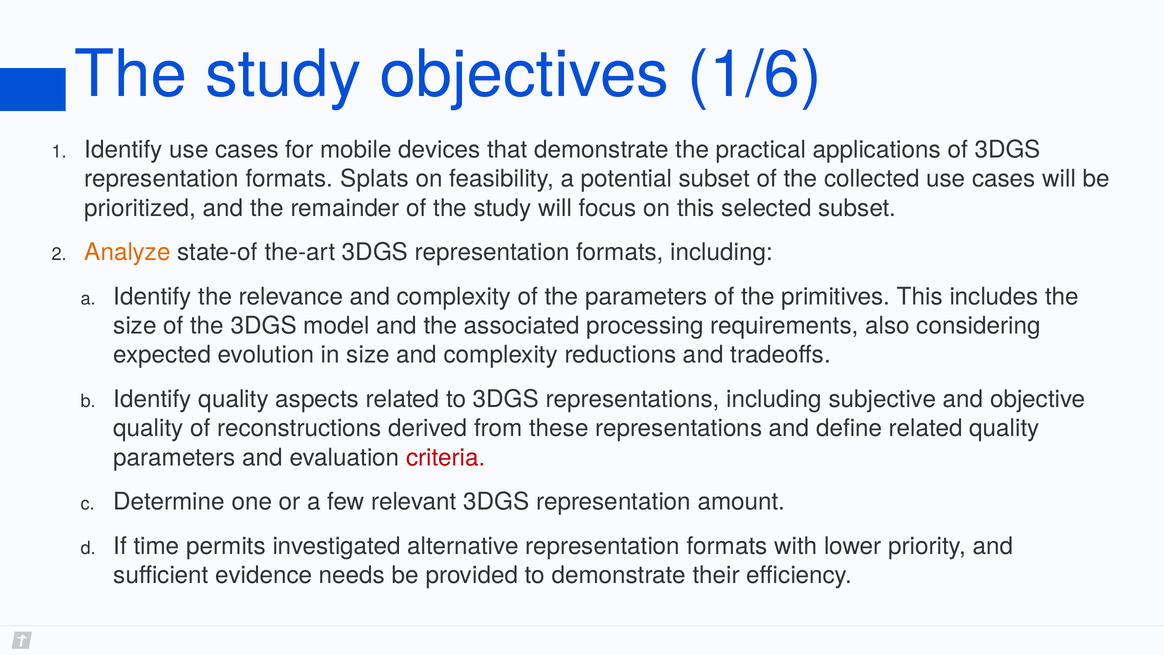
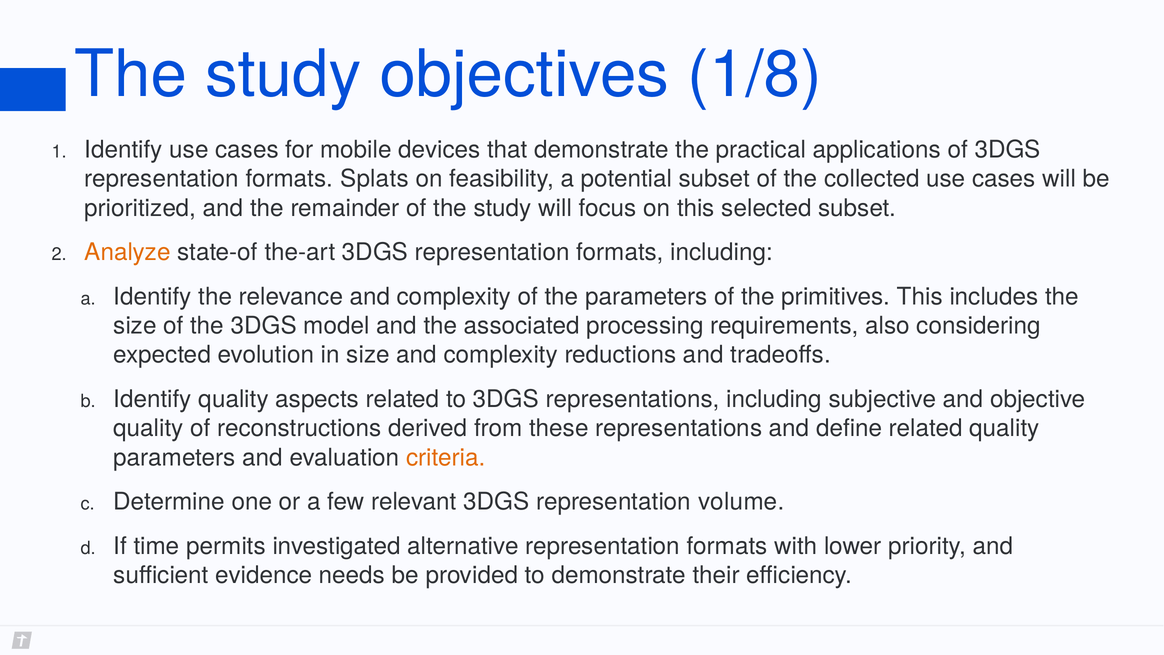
1/6: 1/6 -> 1/8
criteria colour: red -> orange
amount: amount -> volume
